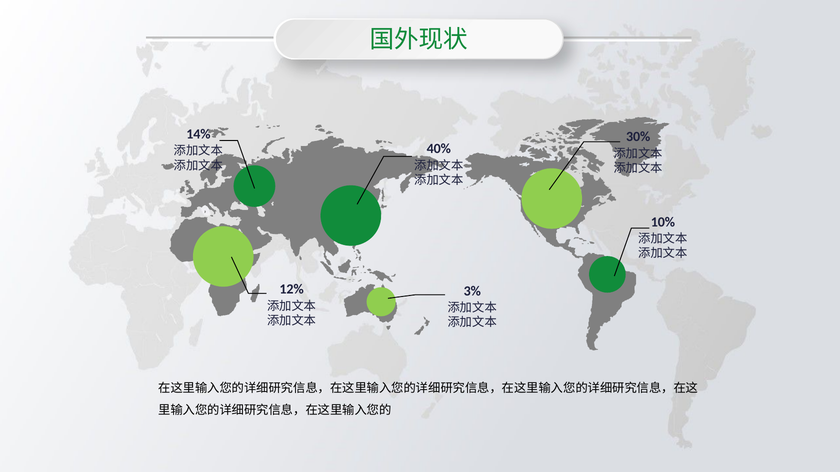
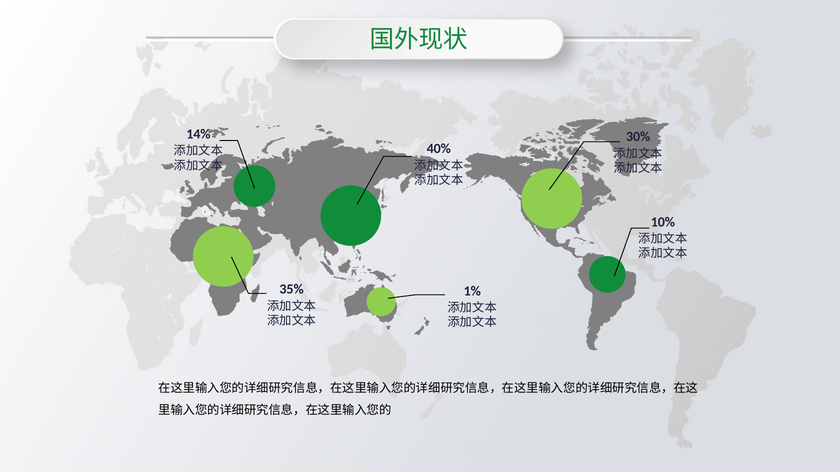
12%: 12% -> 35%
3%: 3% -> 1%
